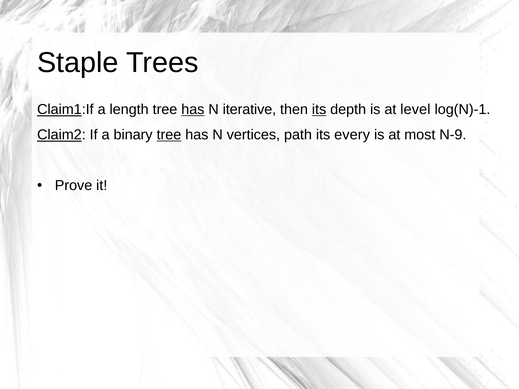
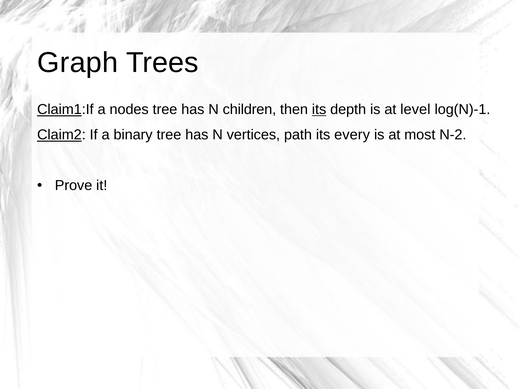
Staple: Staple -> Graph
length: length -> nodes
has at (193, 110) underline: present -> none
iterative: iterative -> children
tree at (169, 135) underline: present -> none
N-9: N-9 -> N-2
